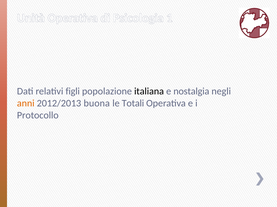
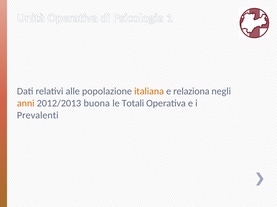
figli: figli -> alle
italiana colour: black -> orange
nostalgia: nostalgia -> relaziona
Protocollo: Protocollo -> Prevalenti
